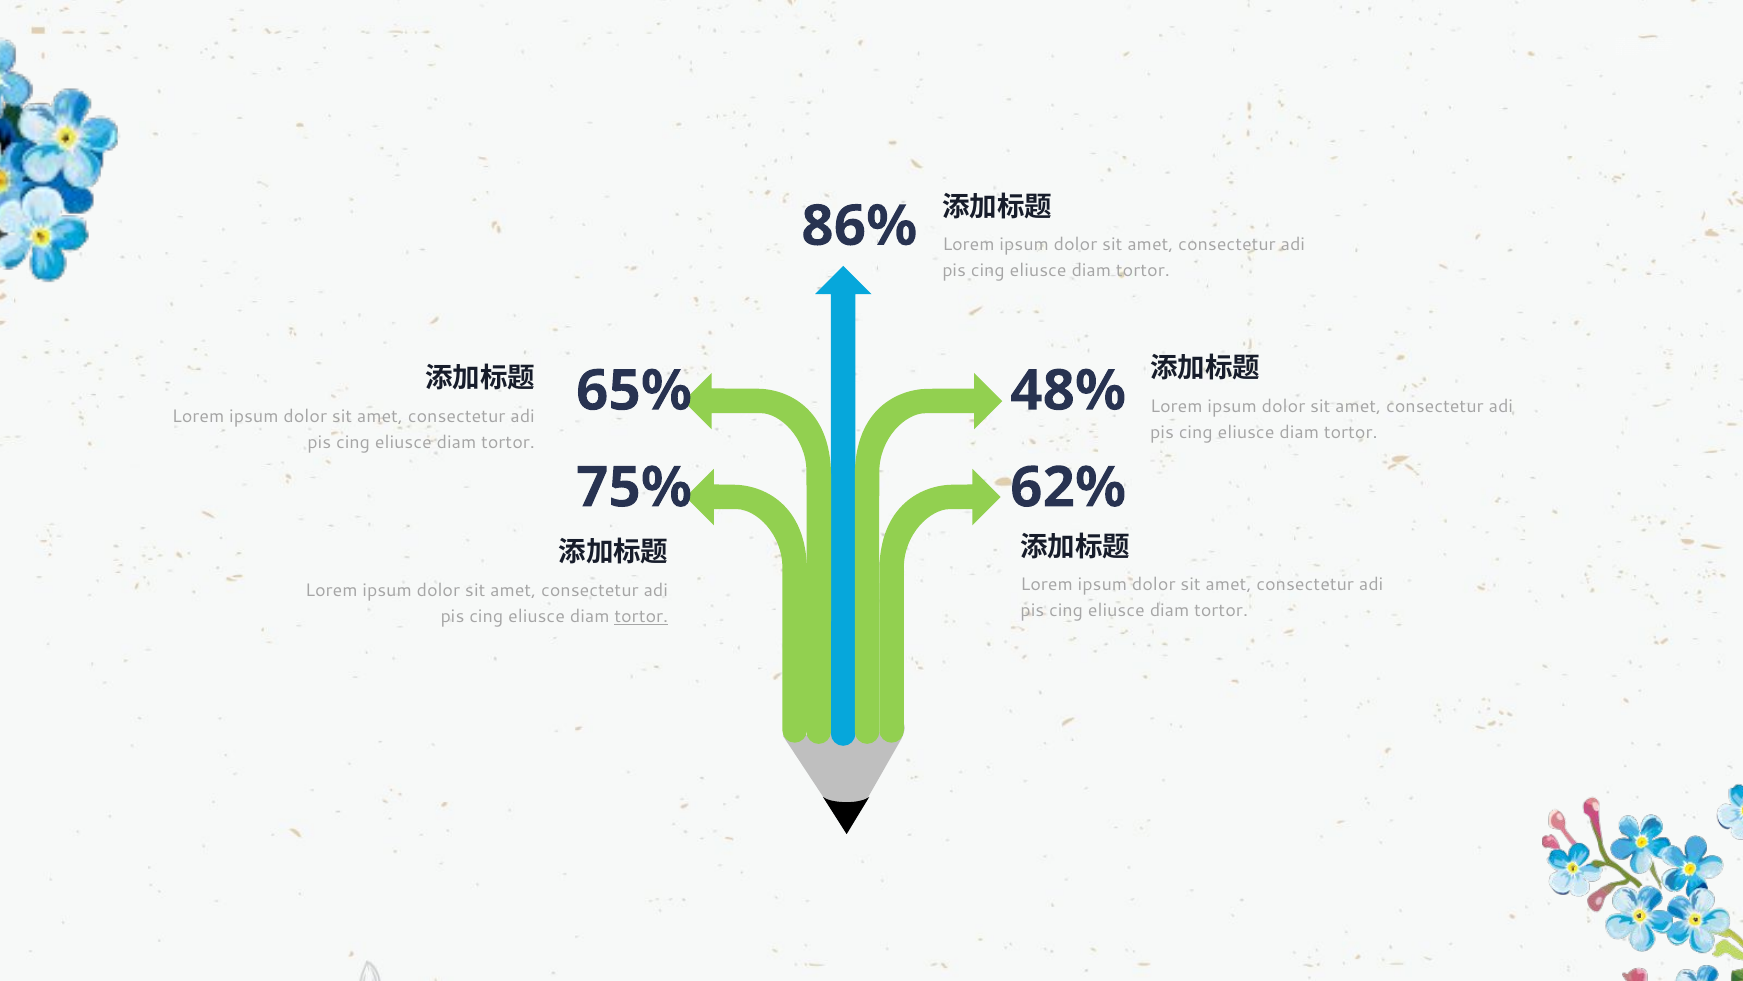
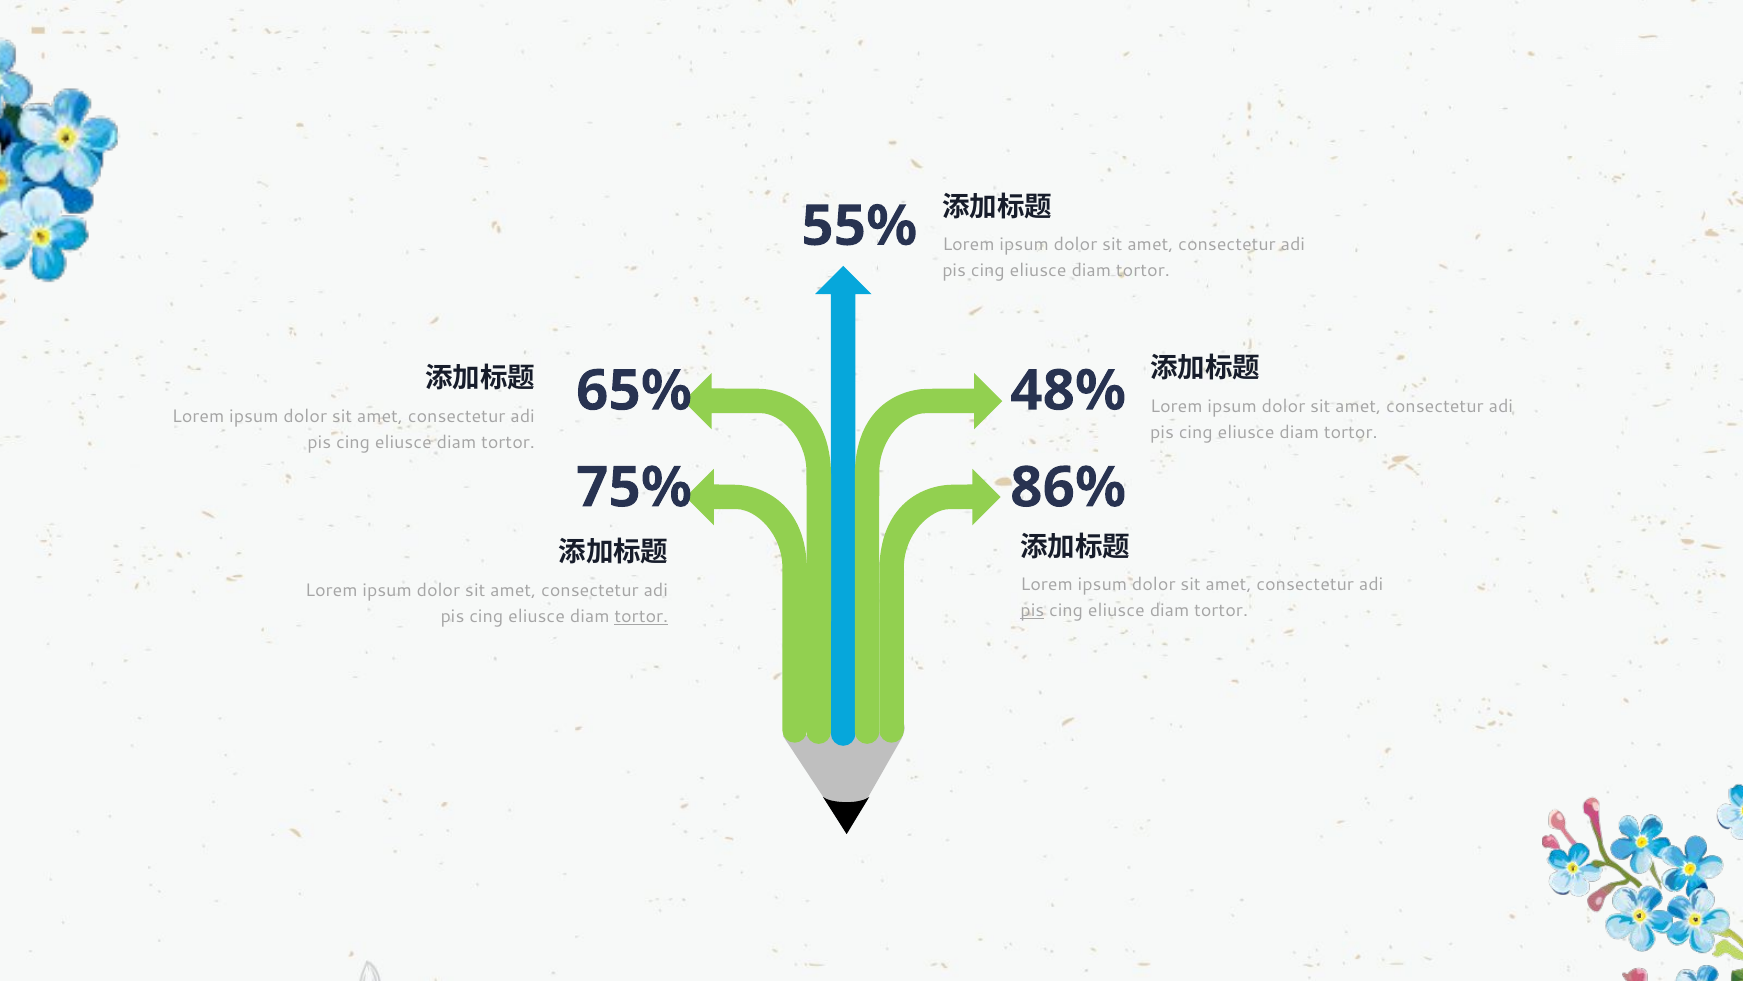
86%: 86% -> 55%
62%: 62% -> 86%
pis at (1032, 611) underline: none -> present
